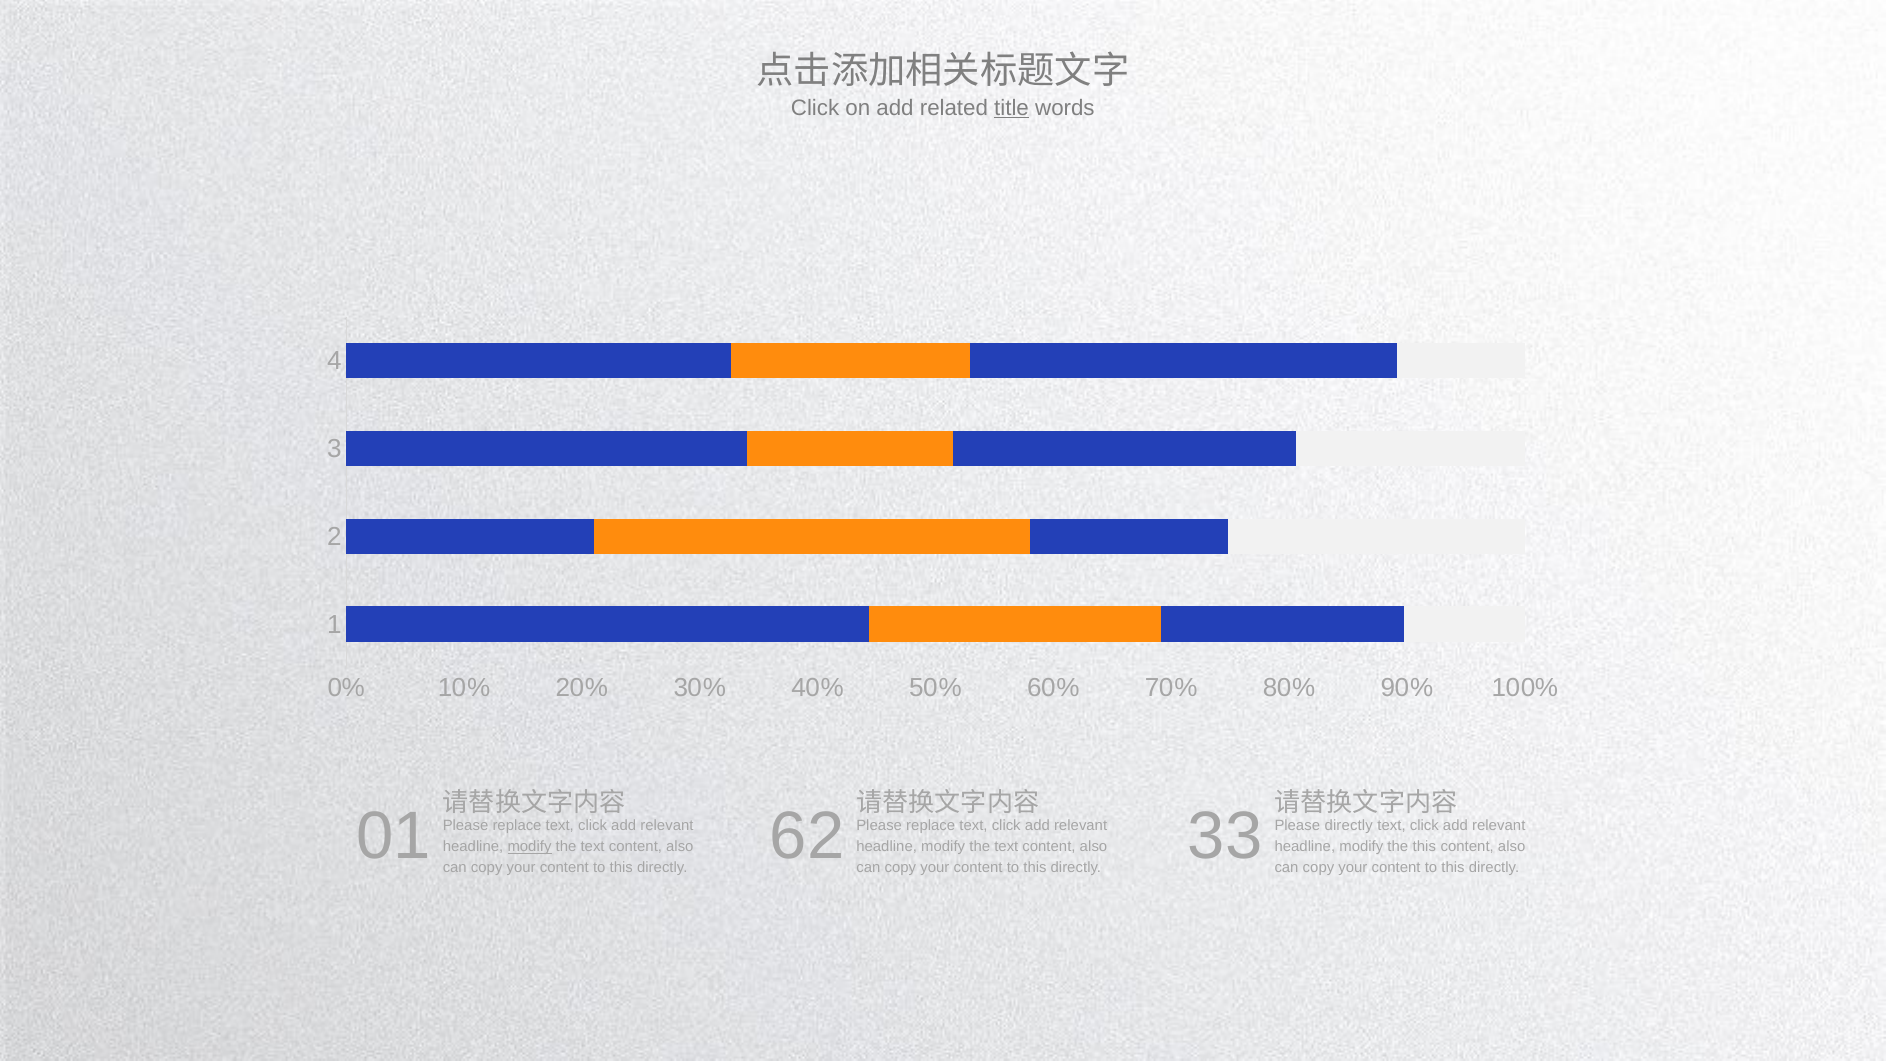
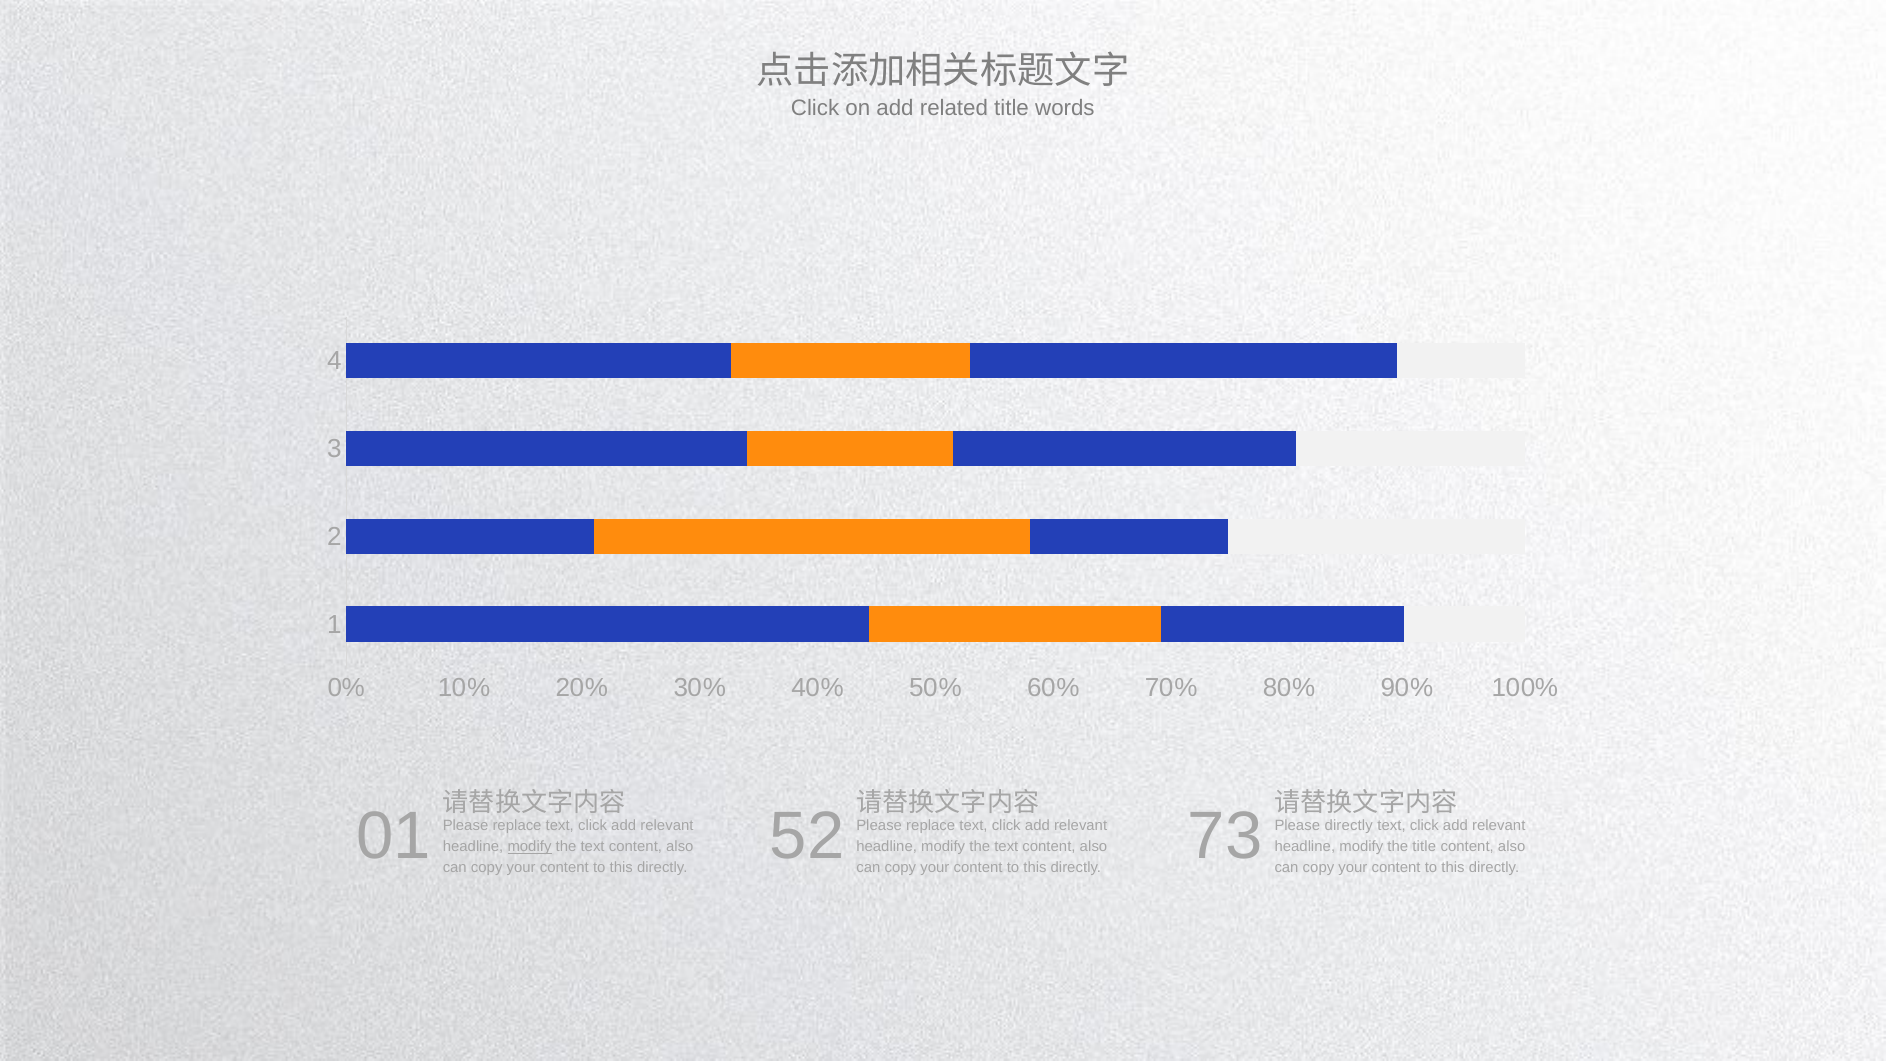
title at (1012, 108) underline: present -> none
62: 62 -> 52
33: 33 -> 73
the this: this -> title
